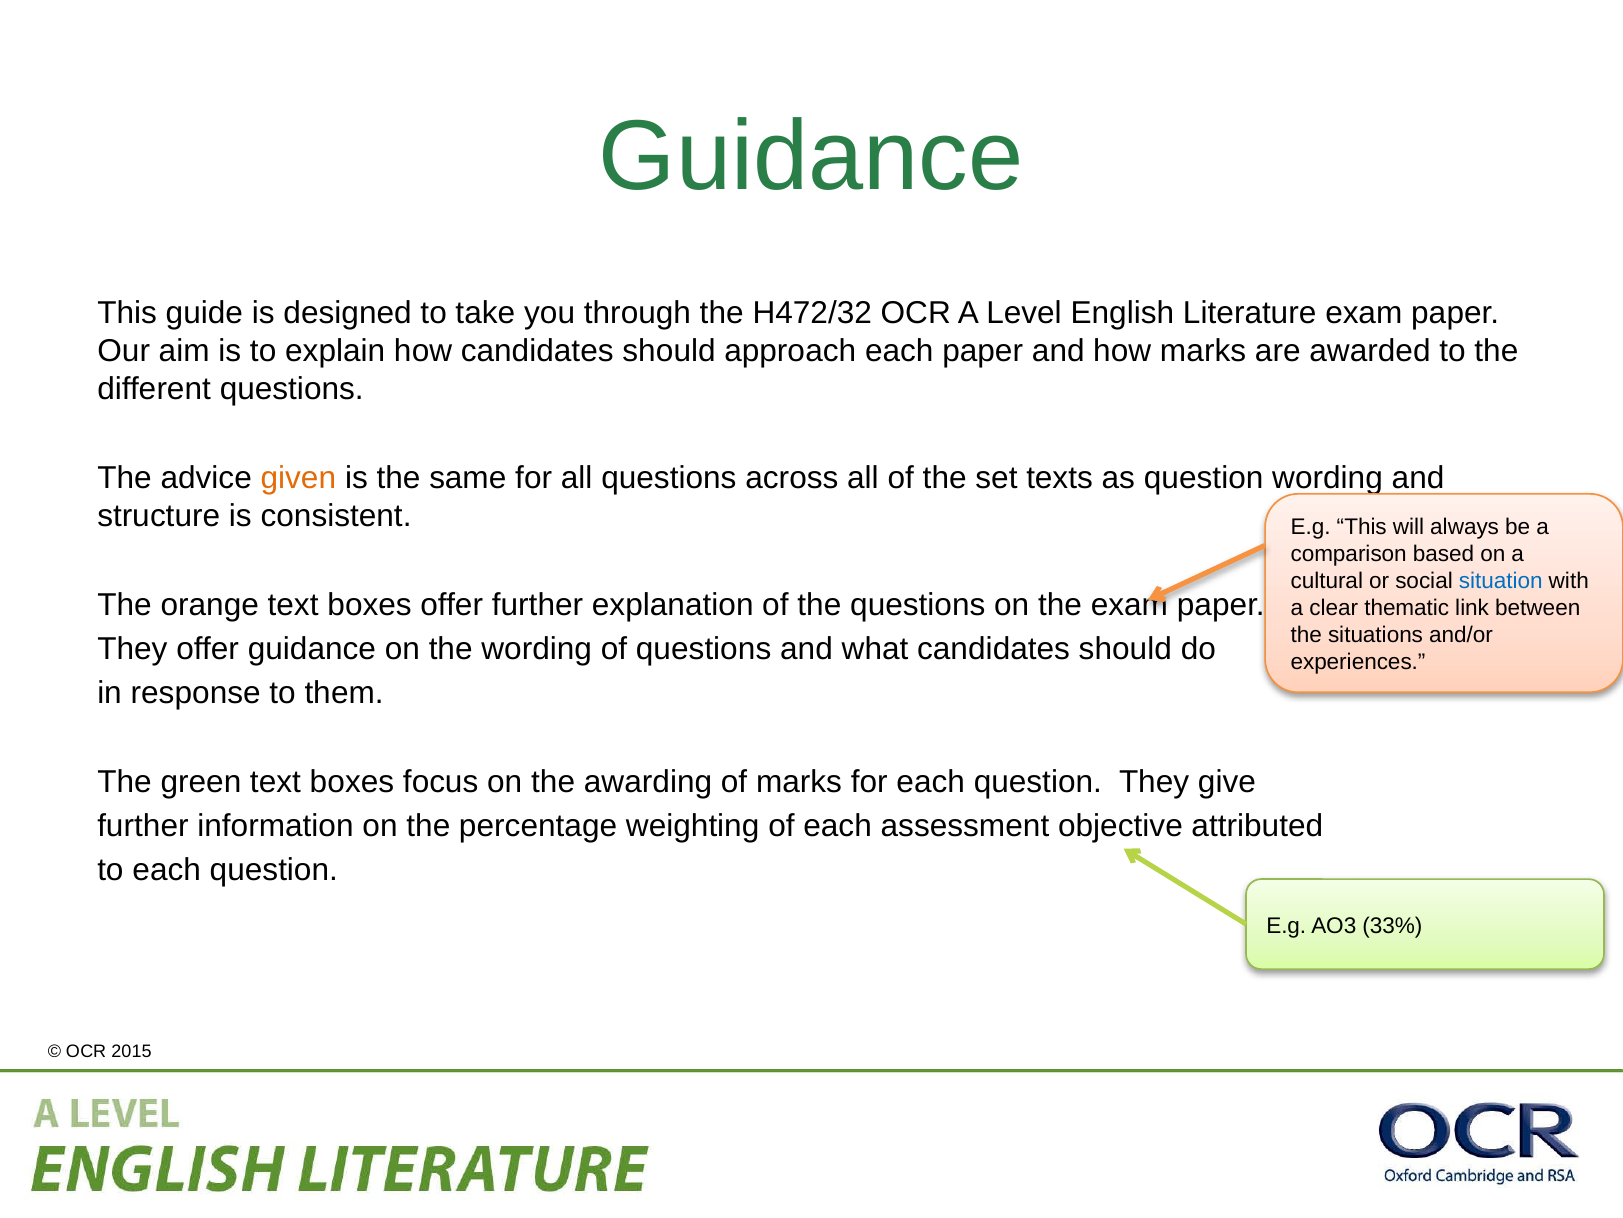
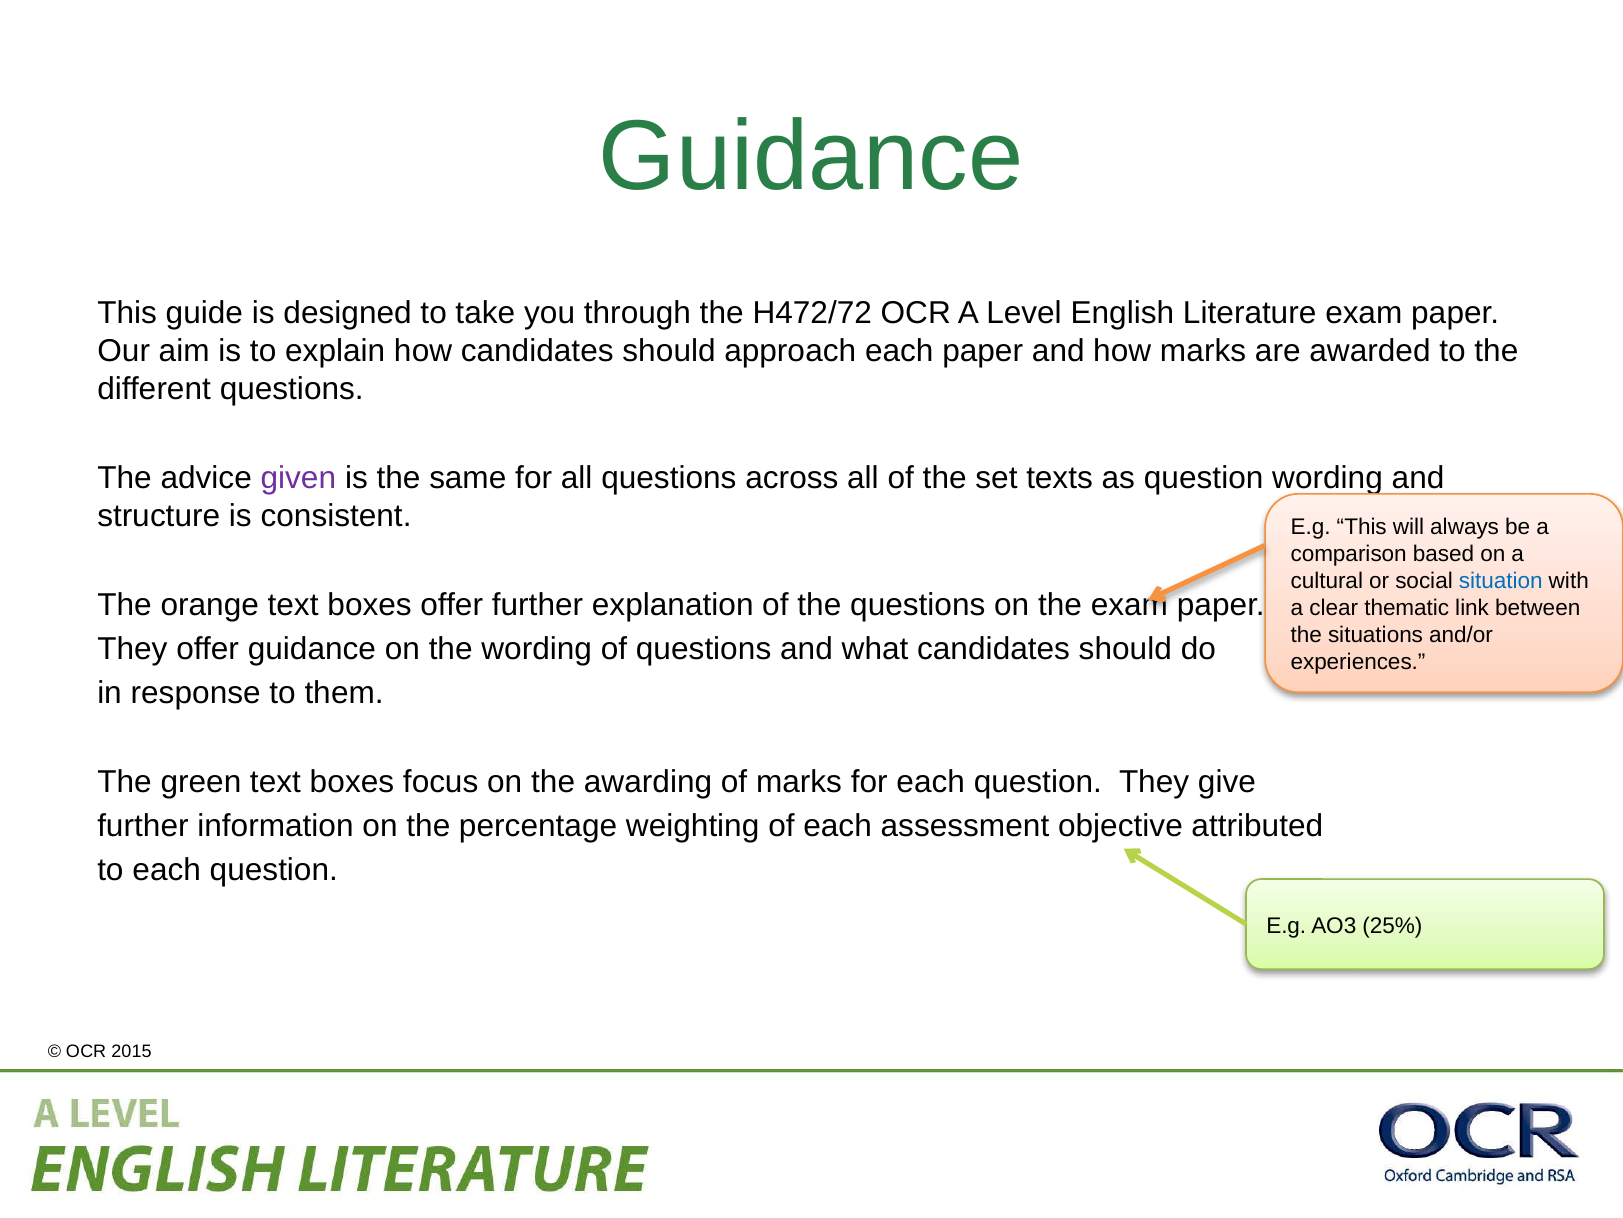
H472/32: H472/32 -> H472/72
given colour: orange -> purple
33%: 33% -> 25%
